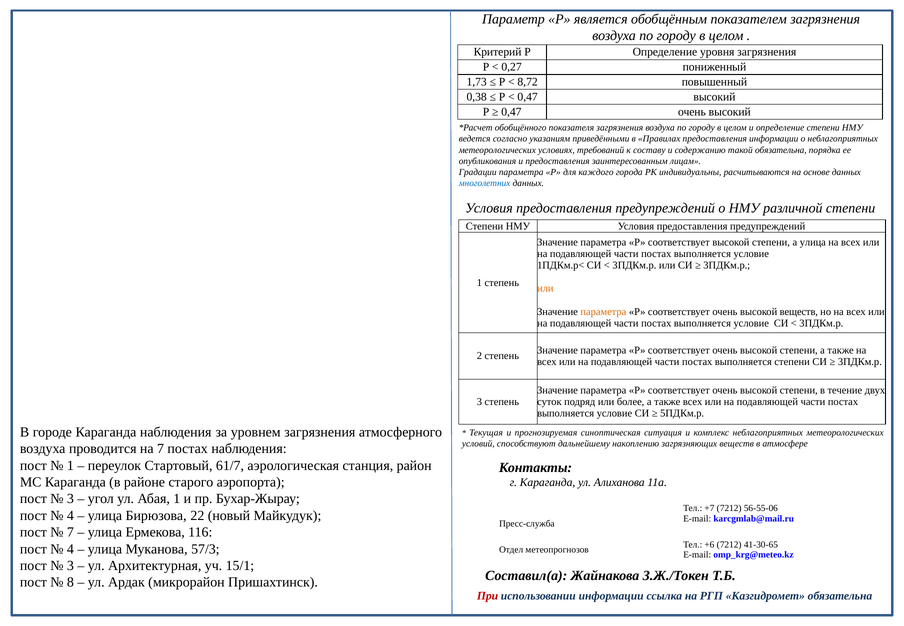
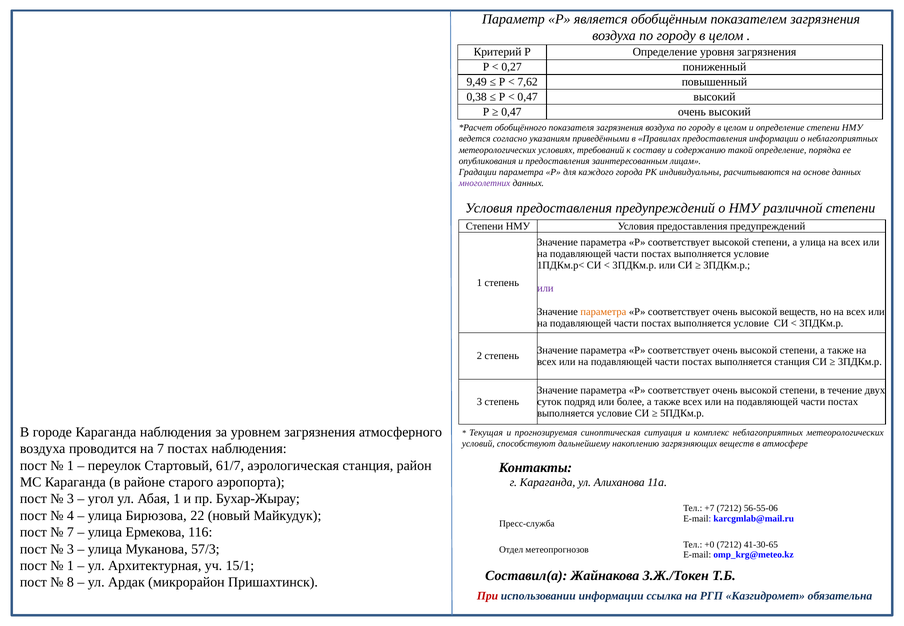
1,73: 1,73 -> 9,49
8,72: 8,72 -> 7,62
такой обязательна: обязательна -> определение
многолетних colour: blue -> purple
или at (545, 288) colour: orange -> purple
выполняется степени: степени -> станция
+6: +6 -> +0
4 at (70, 549): 4 -> 3
3 at (70, 566): 3 -> 1
